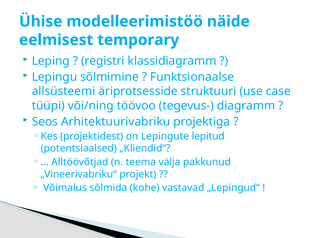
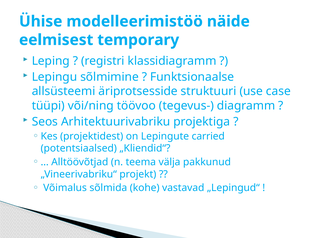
lepitud: lepitud -> carried
